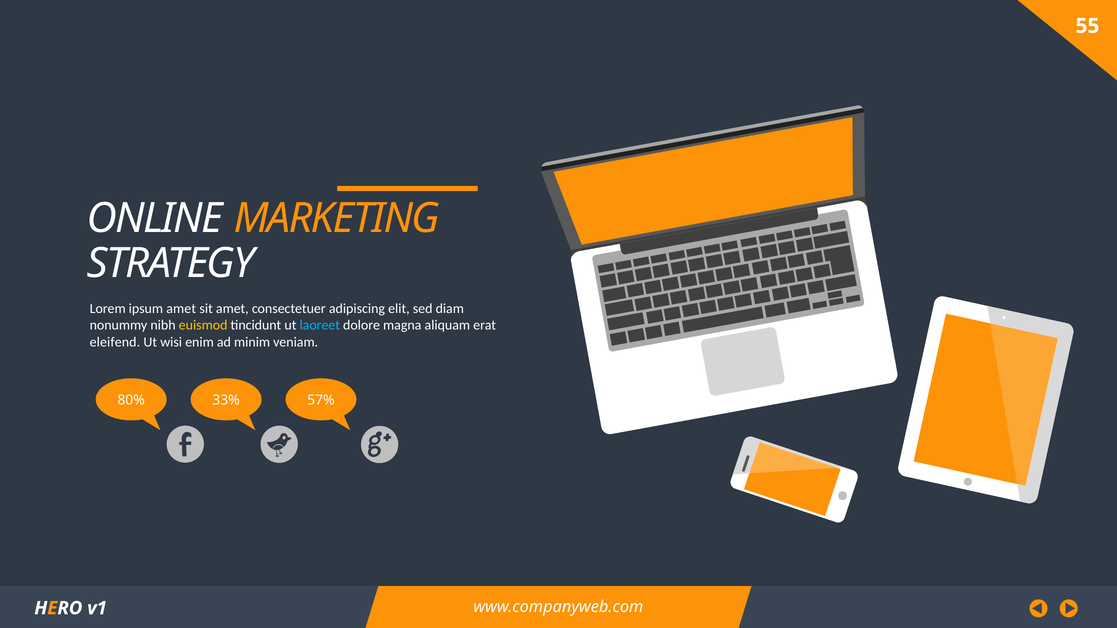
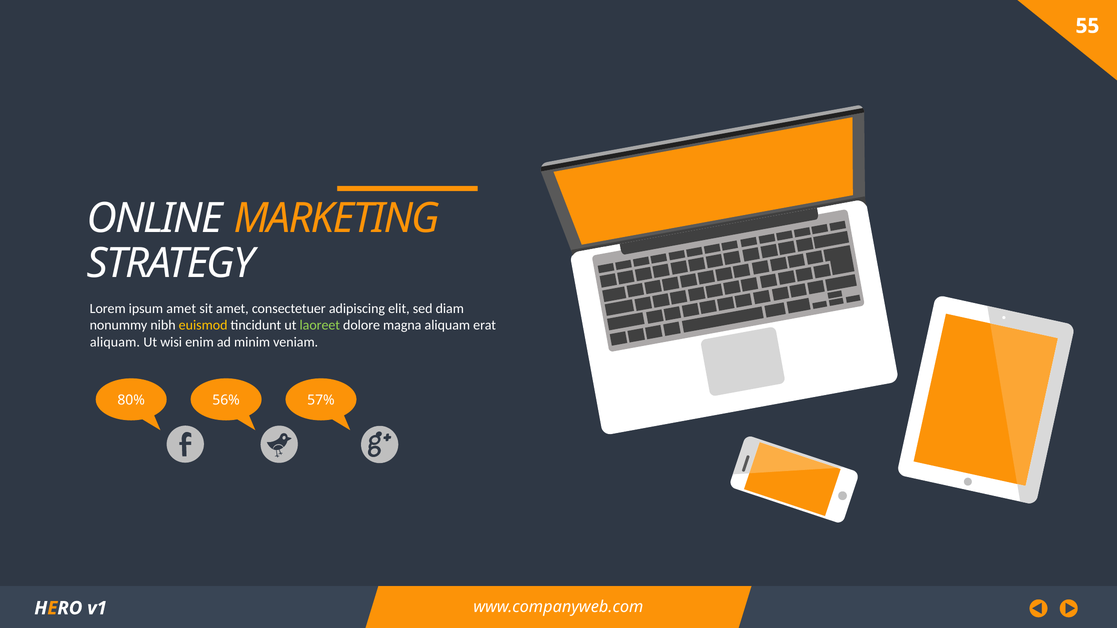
laoreet colour: light blue -> light green
eleifend at (115, 342): eleifend -> aliquam
33%: 33% -> 56%
